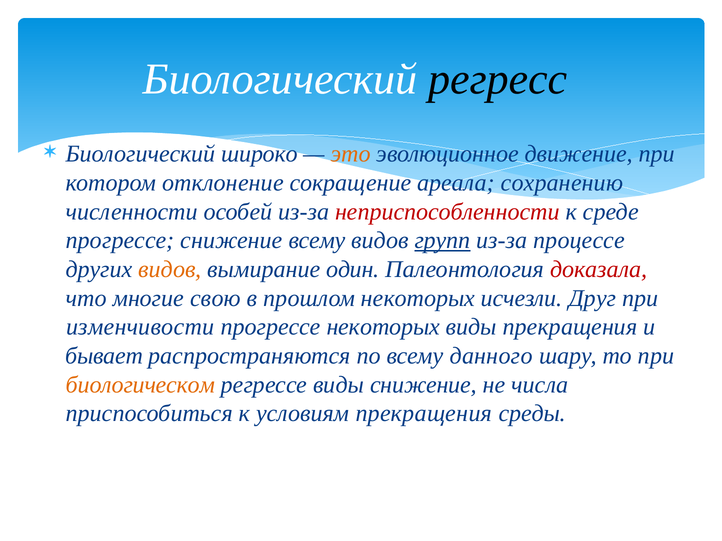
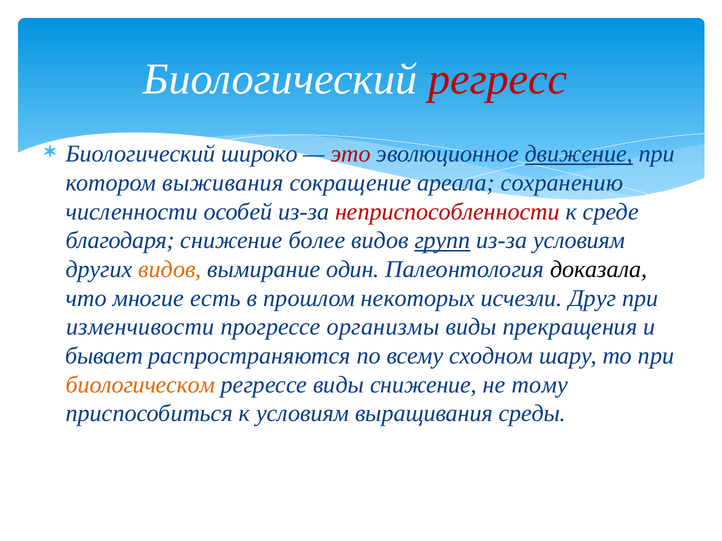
регресс colour: black -> red
это colour: orange -> red
движение underline: none -> present
отклонение: отклонение -> выживания
прогрессе at (120, 241): прогрессе -> благодаря
снижение всему: всему -> более
из-за процессе: процессе -> условиям
доказала colour: red -> black
свою: свою -> есть
прогрессе некоторых: некоторых -> организмы
данного: данного -> сходном
числа: числа -> тому
условиям прекращения: прекращения -> выращивания
